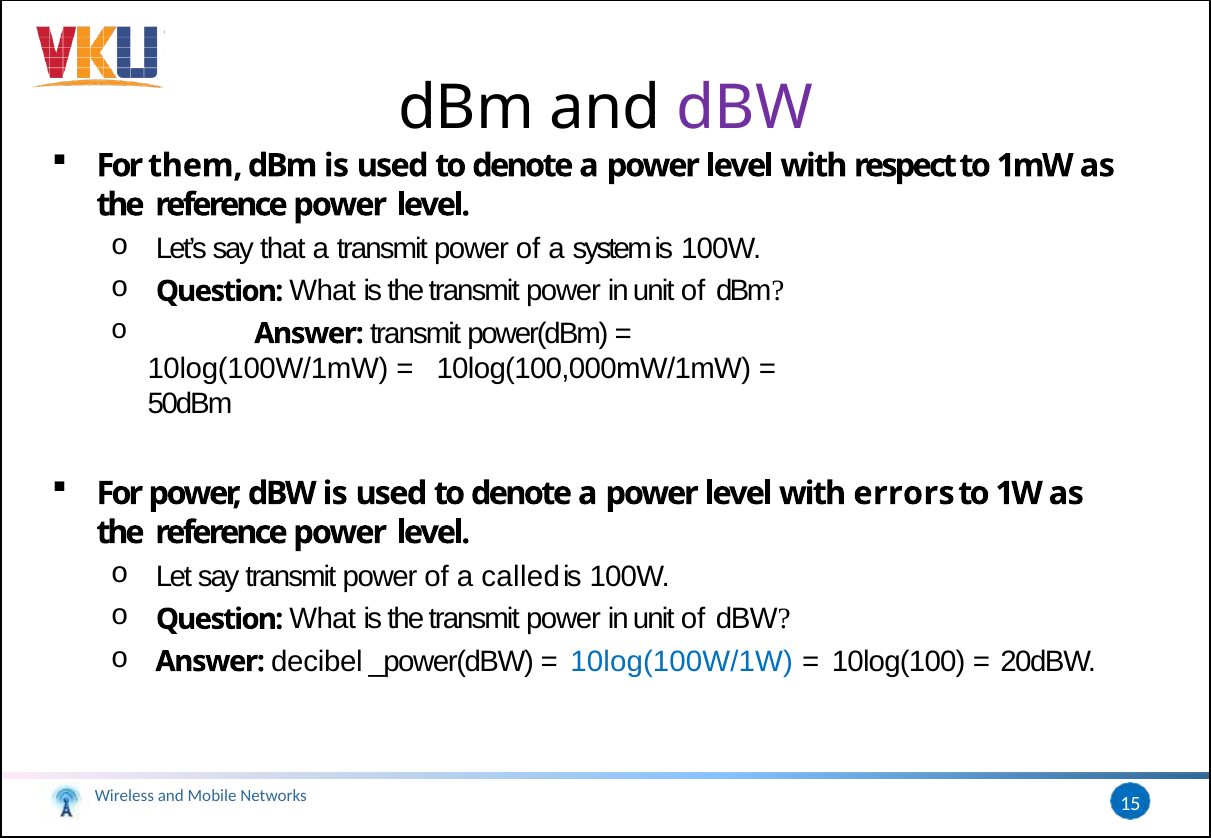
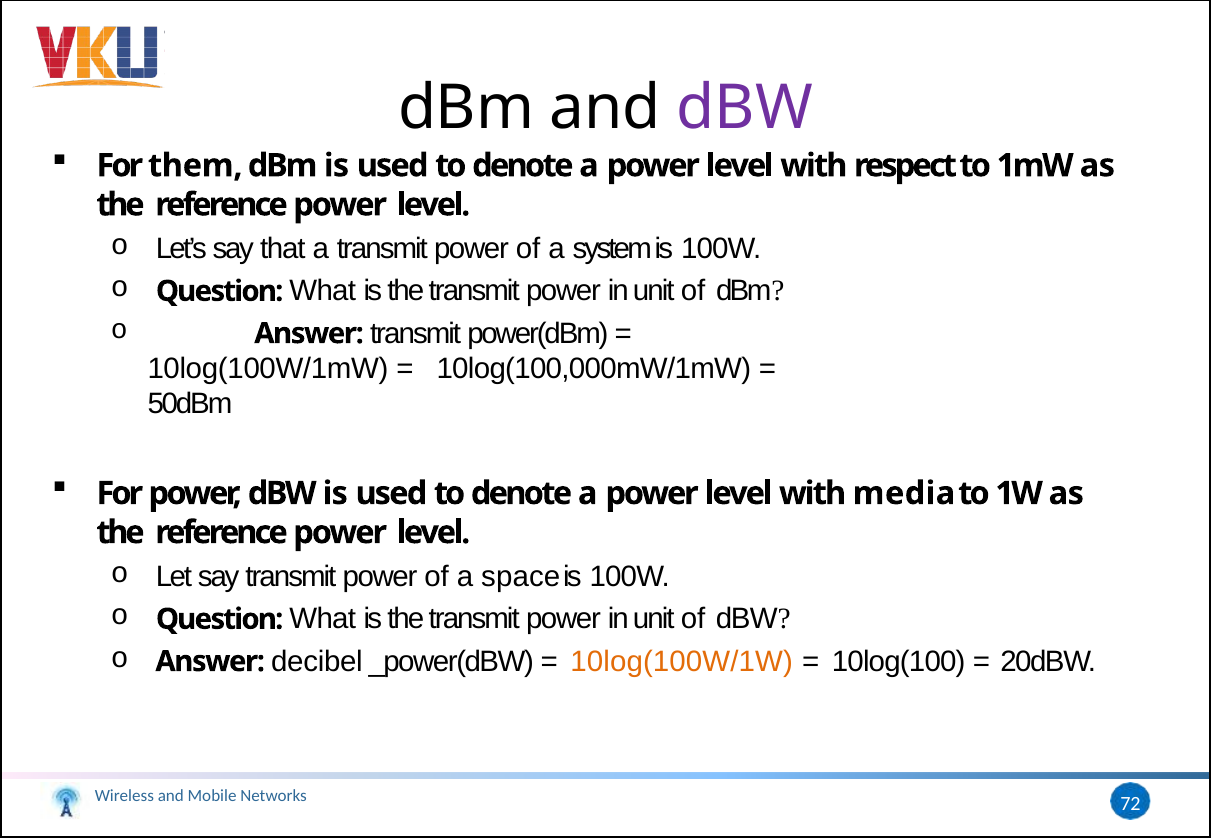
errors: errors -> media
called: called -> space
10log(100W/1W colour: blue -> orange
15: 15 -> 72
